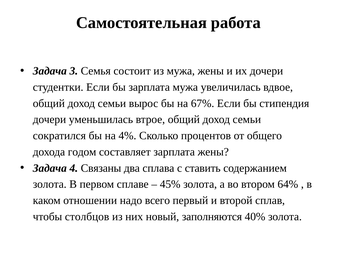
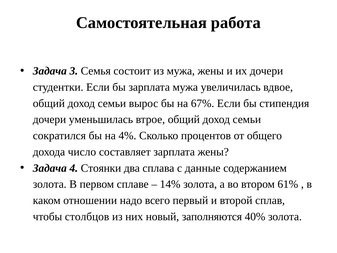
годом: годом -> число
Связаны: Связаны -> Стоянки
ставить: ставить -> данные
45%: 45% -> 14%
64%: 64% -> 61%
